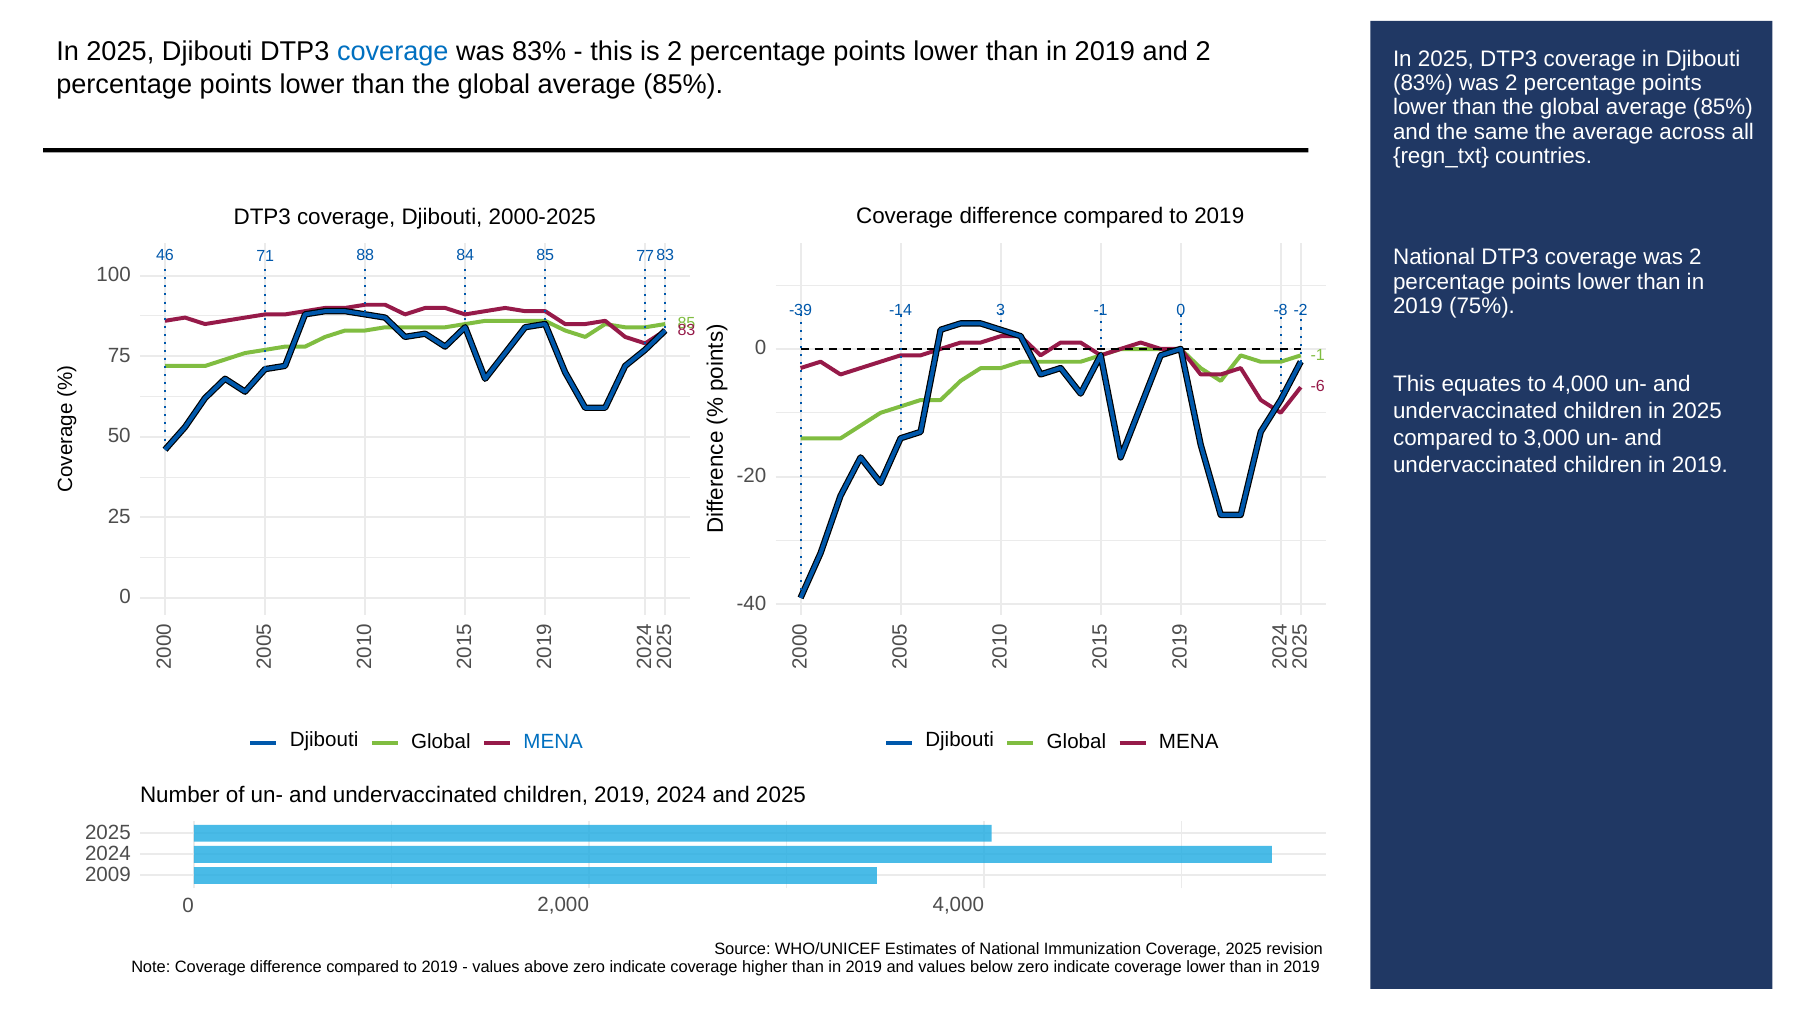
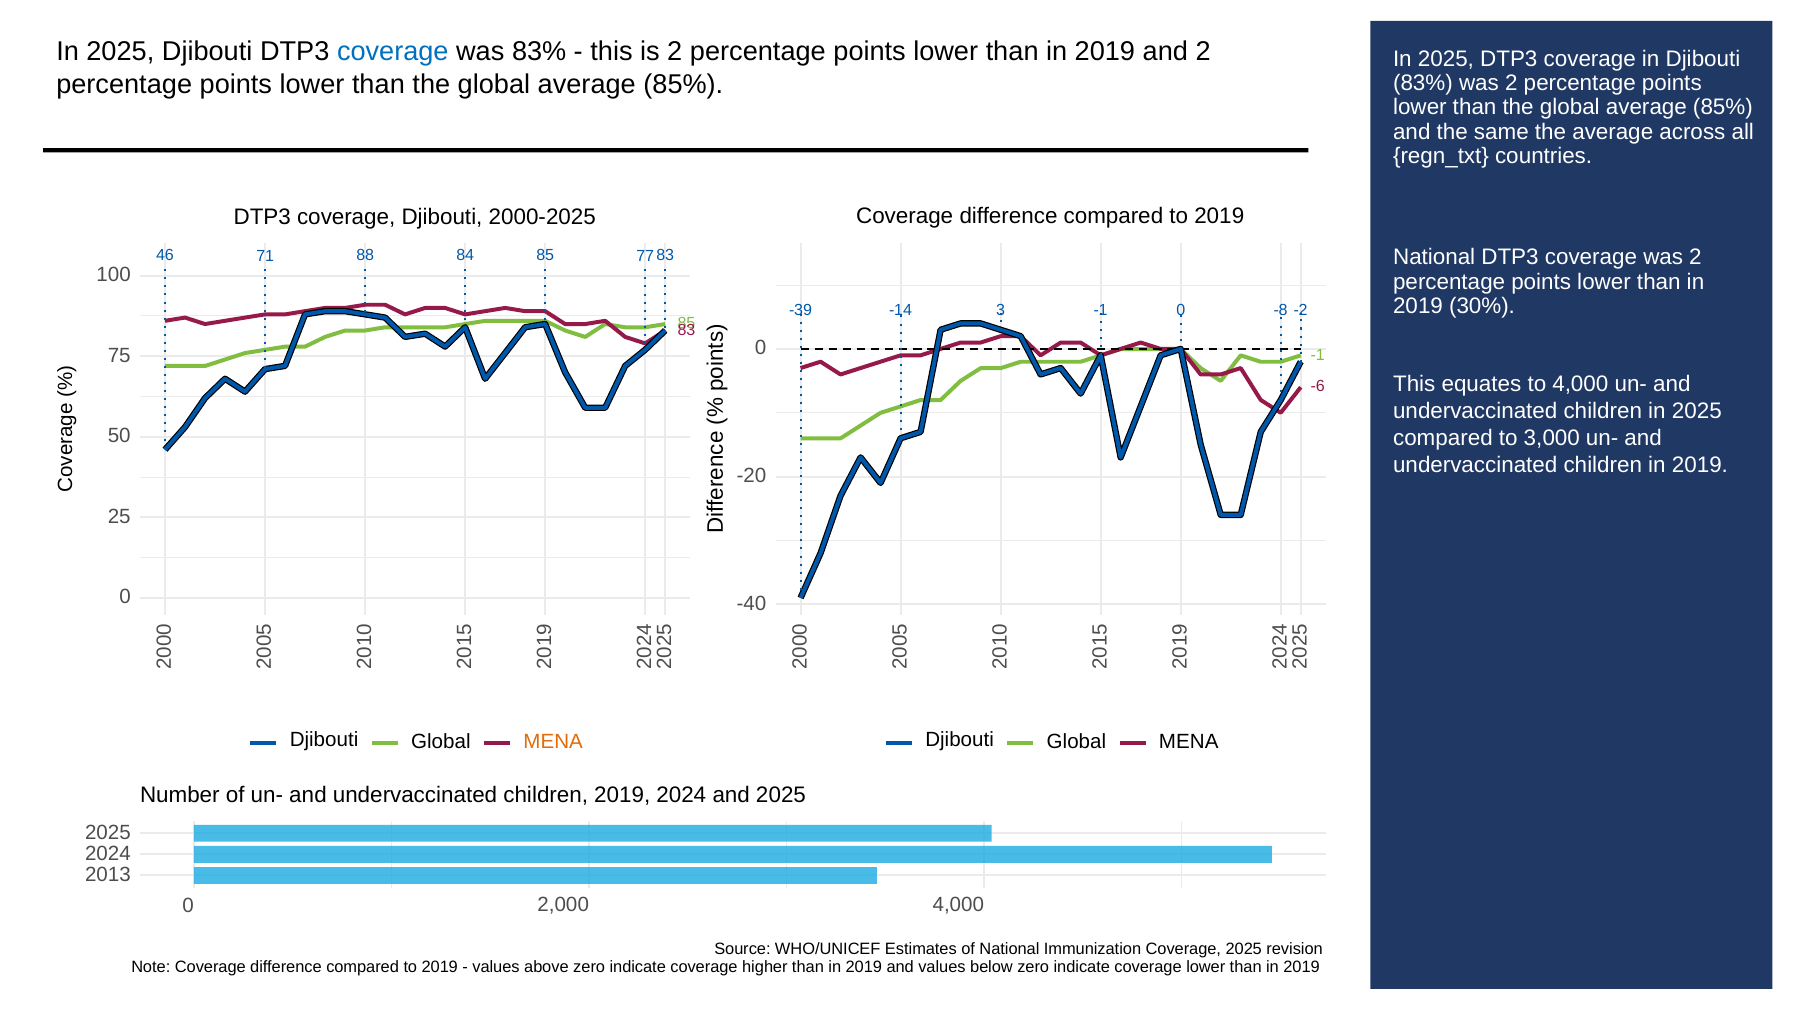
75%: 75% -> 30%
MENA at (553, 742) colour: blue -> orange
2009: 2009 -> 2013
